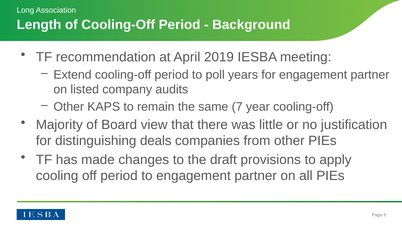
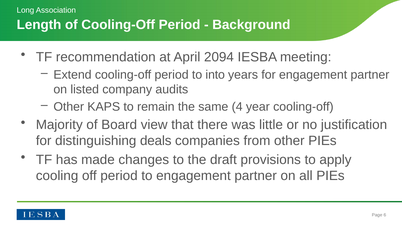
2019: 2019 -> 2094
poll: poll -> into
7: 7 -> 4
